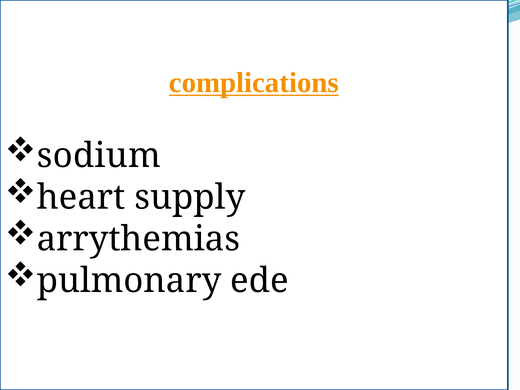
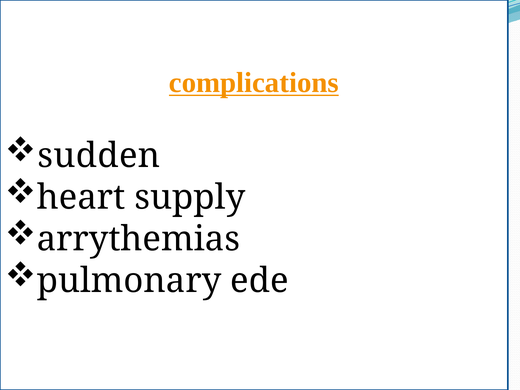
sodium: sodium -> sudden
